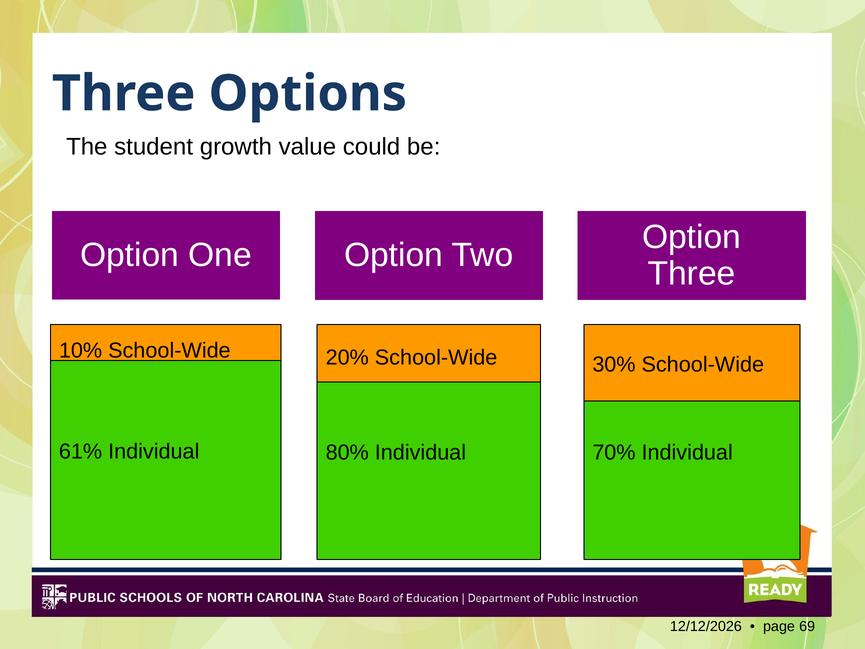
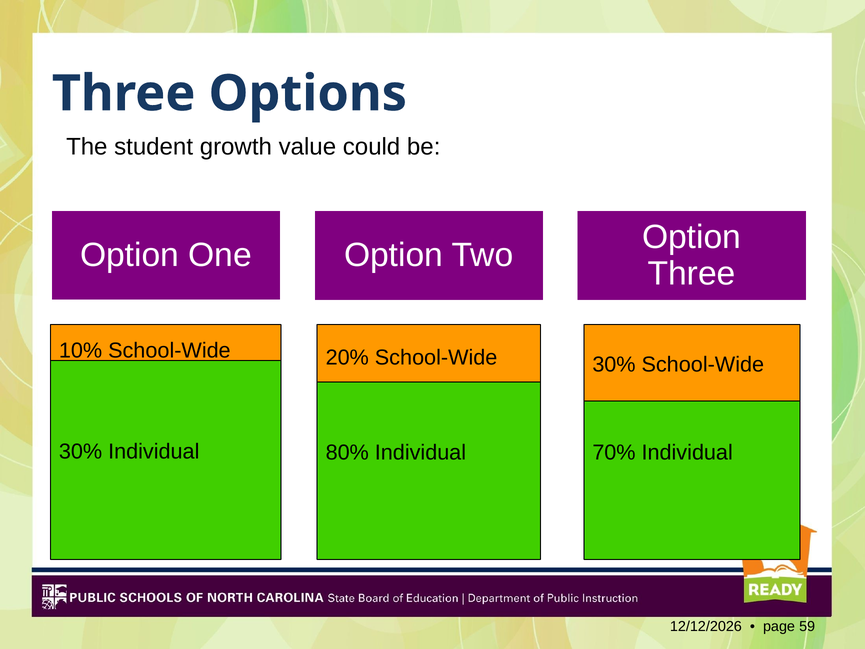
61% at (81, 451): 61% -> 30%
69: 69 -> 59
